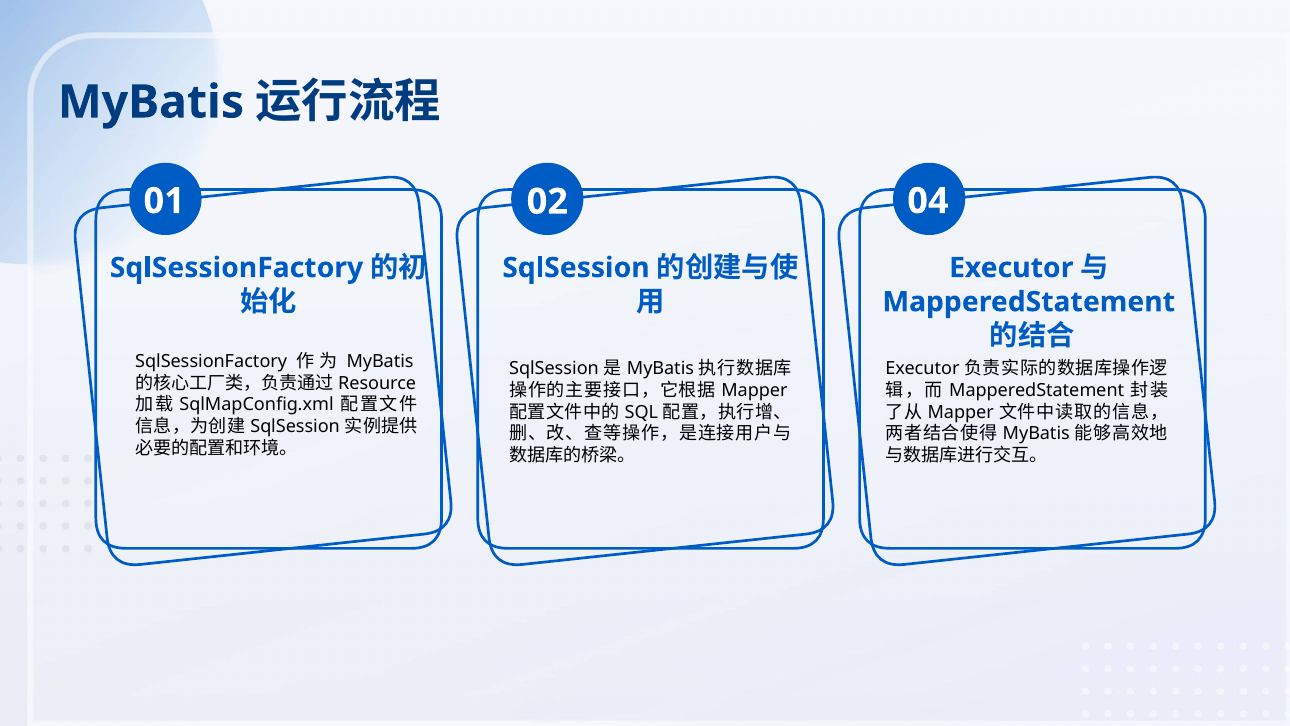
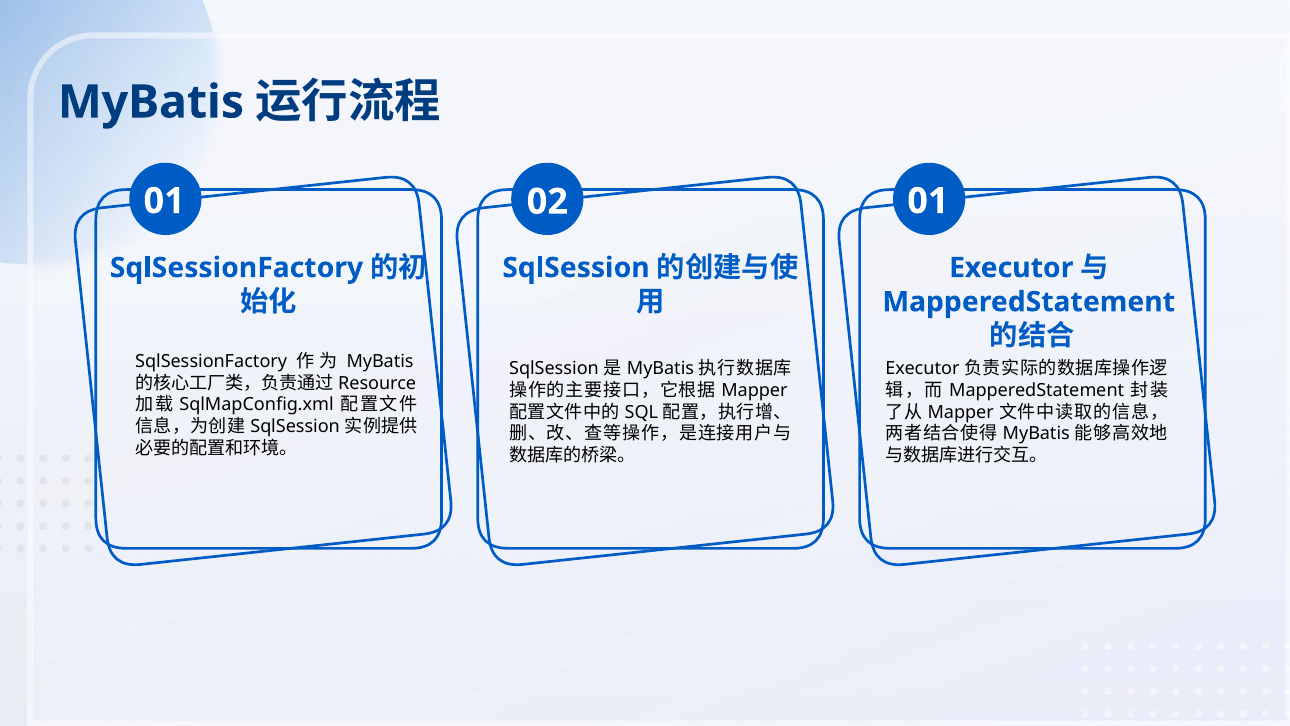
02 04: 04 -> 01
